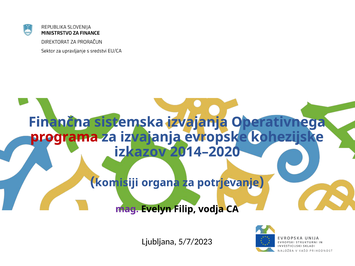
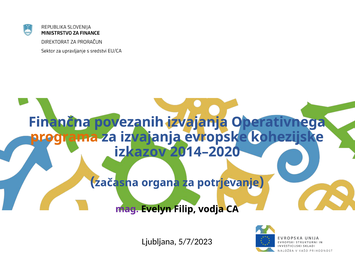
sistemska: sistemska -> povezanih
programa colour: red -> orange
komisiji: komisiji -> začasna
